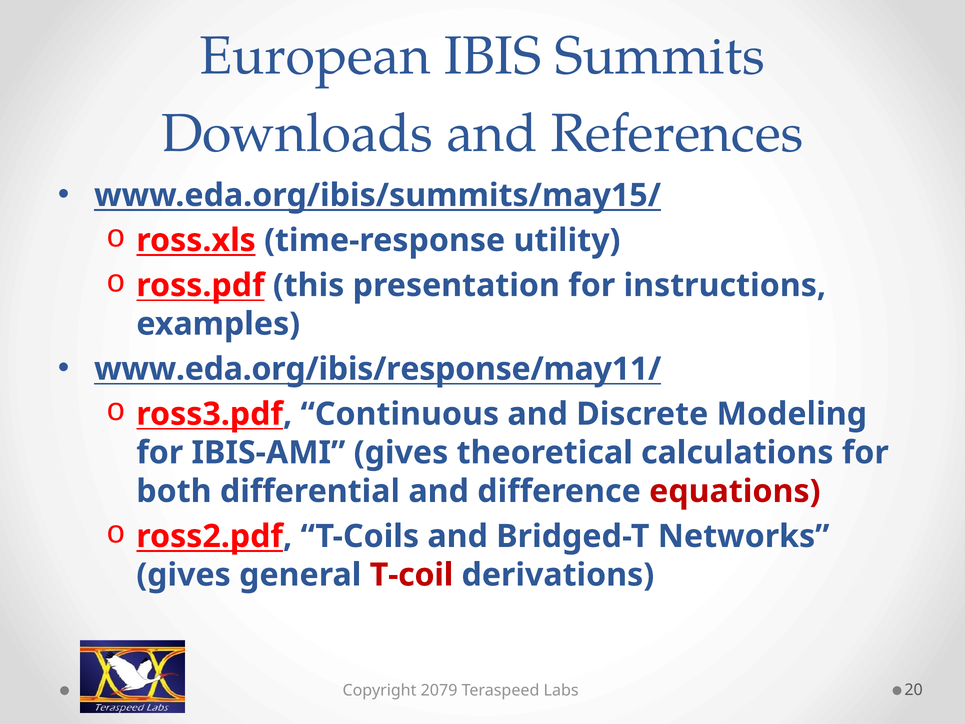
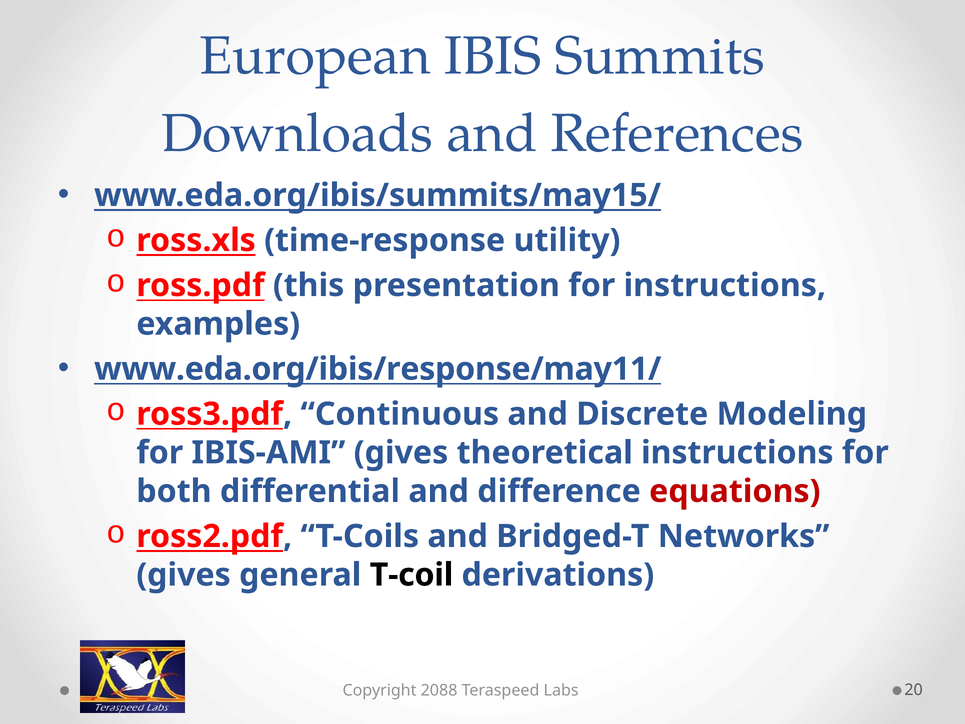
theoretical calculations: calculations -> instructions
T-coil colour: red -> black
2079: 2079 -> 2088
